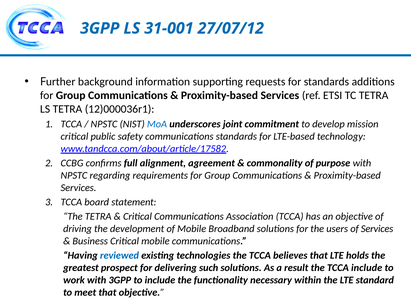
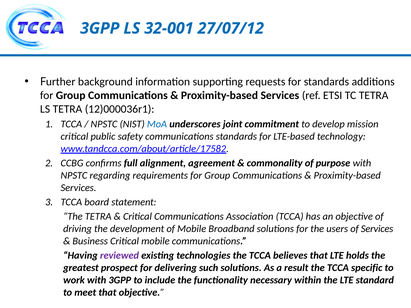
31-001: 31-001 -> 32-001
reviewed colour: blue -> purple
TCCA include: include -> specific
